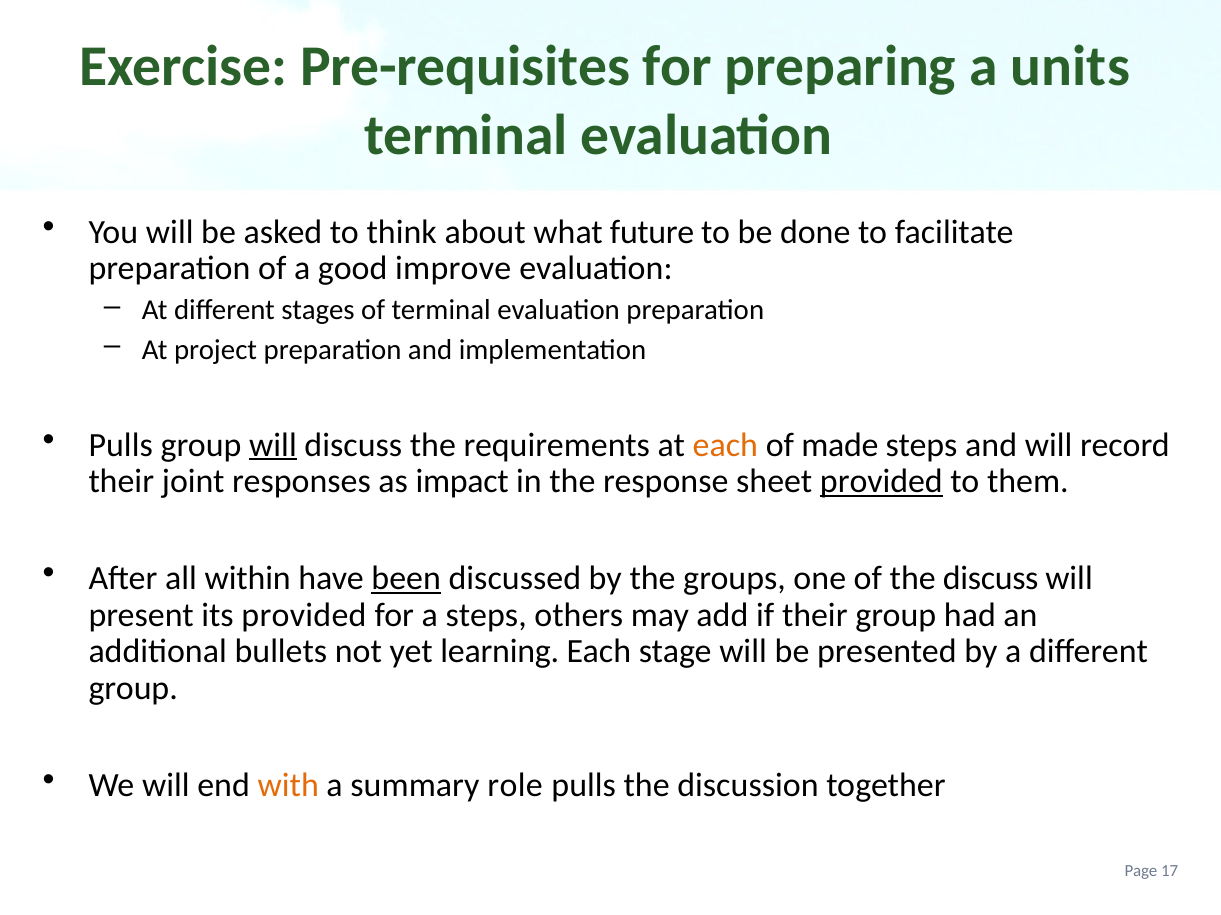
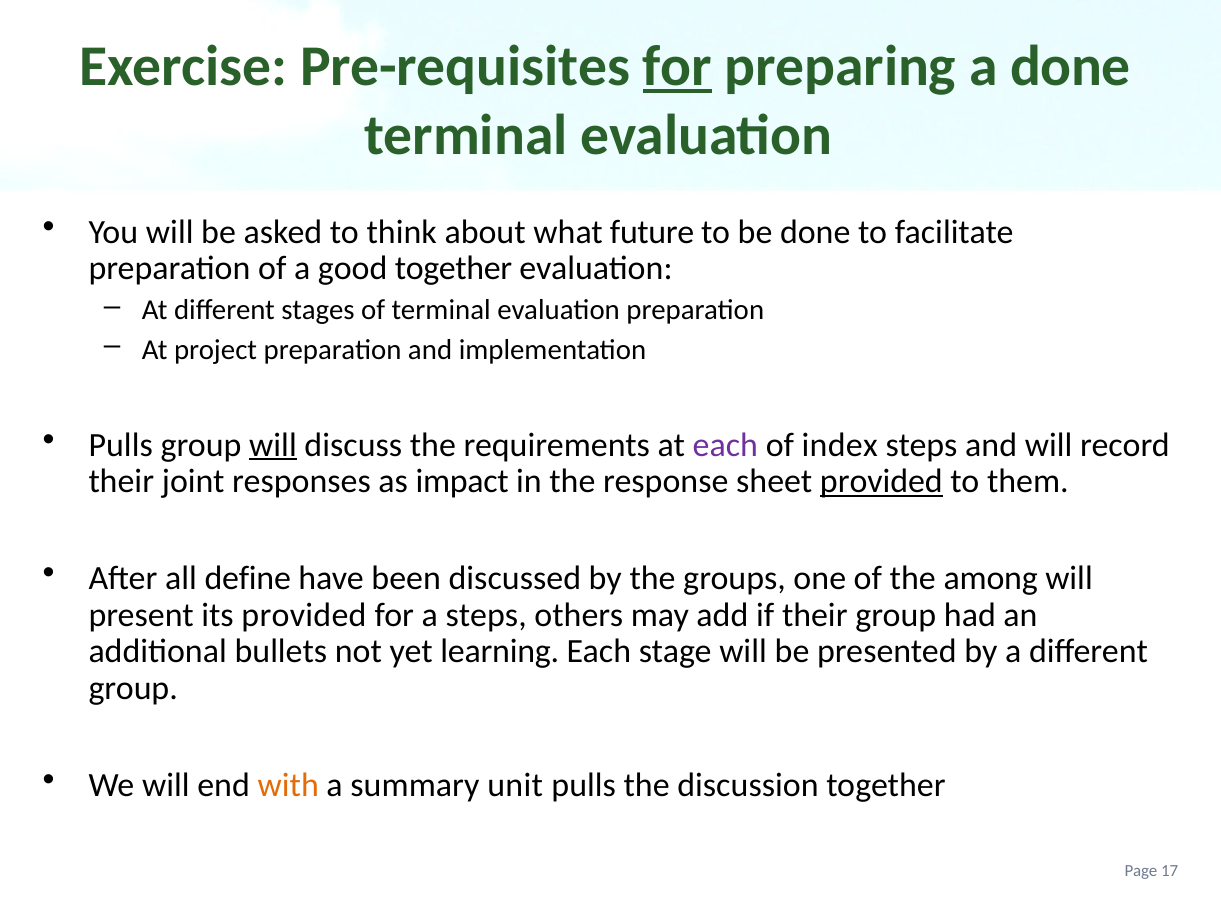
for at (677, 66) underline: none -> present
a units: units -> done
good improve: improve -> together
each at (725, 445) colour: orange -> purple
made: made -> index
within: within -> define
been underline: present -> none
the discuss: discuss -> among
role: role -> unit
